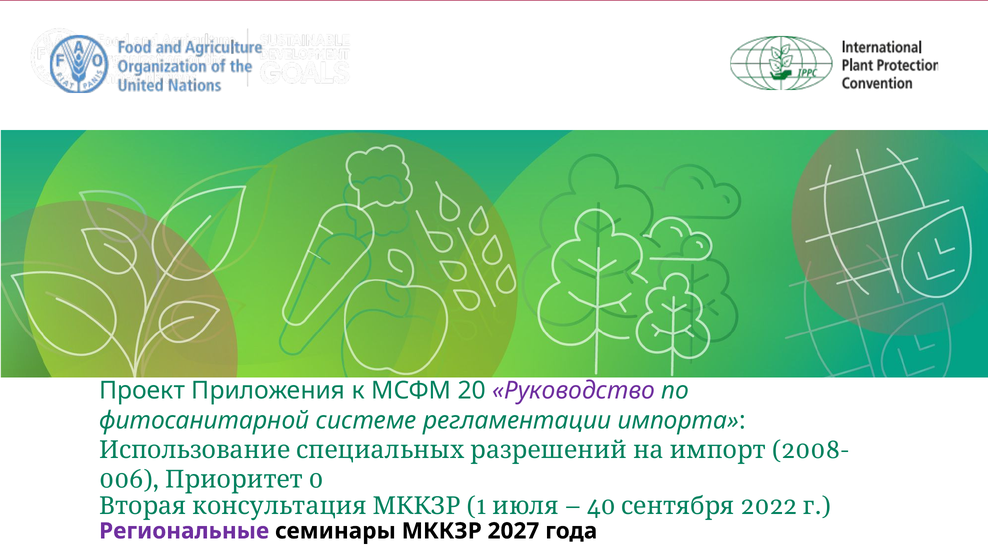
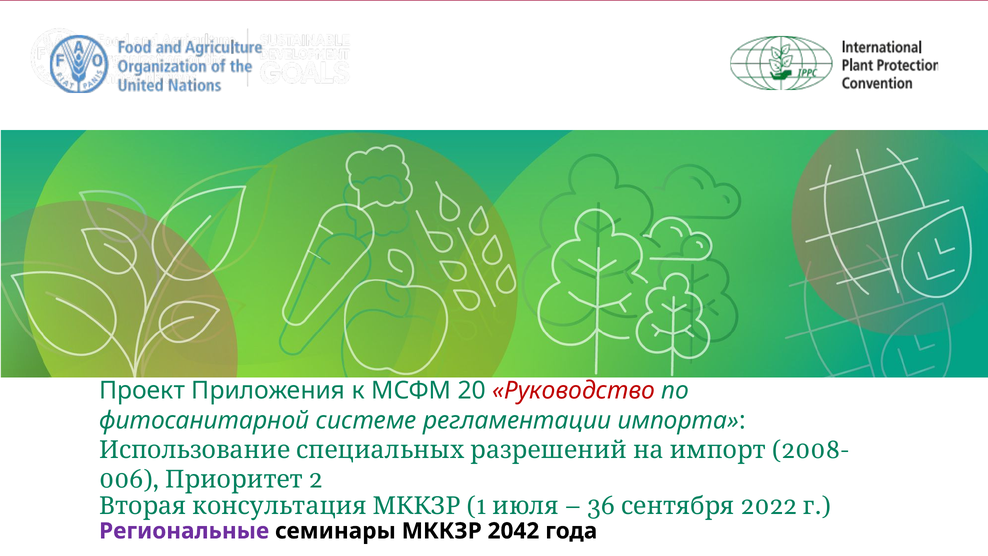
Руководство colour: purple -> red
0: 0 -> 2
40: 40 -> 36
2027: 2027 -> 2042
